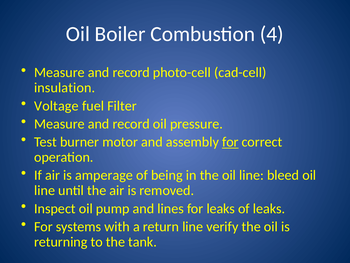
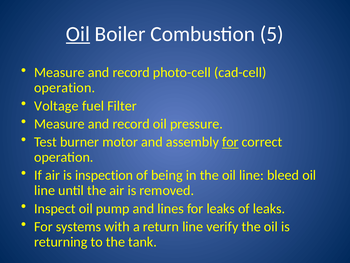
Oil at (78, 34) underline: none -> present
4: 4 -> 5
insulation at (65, 88): insulation -> operation
amperage: amperage -> inspection
